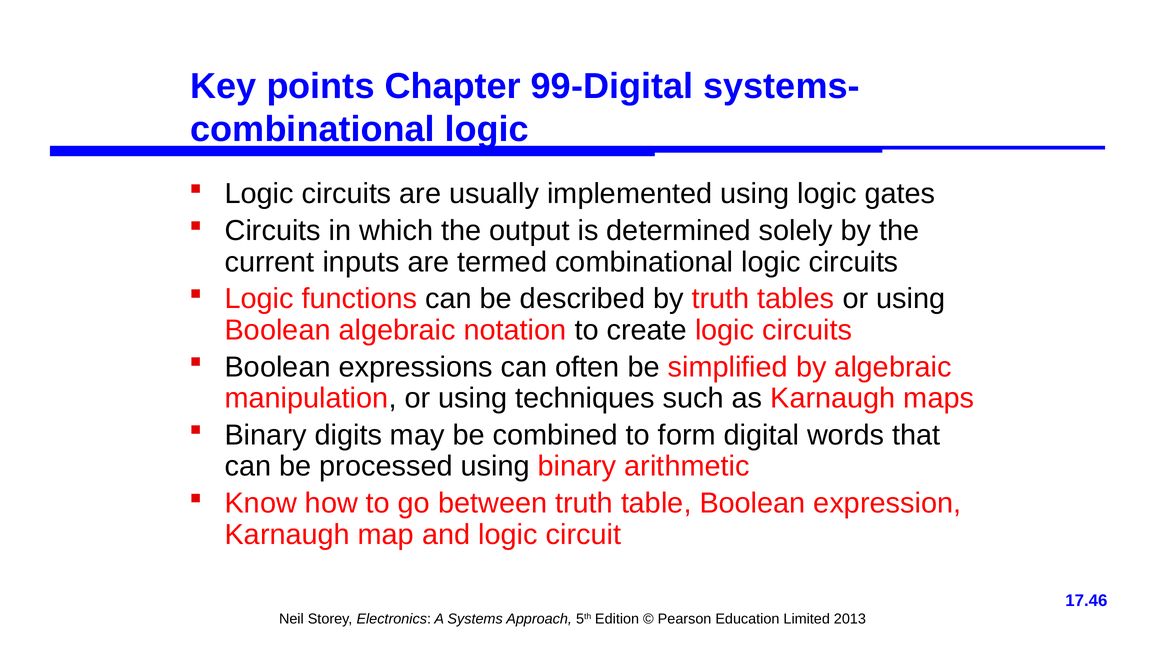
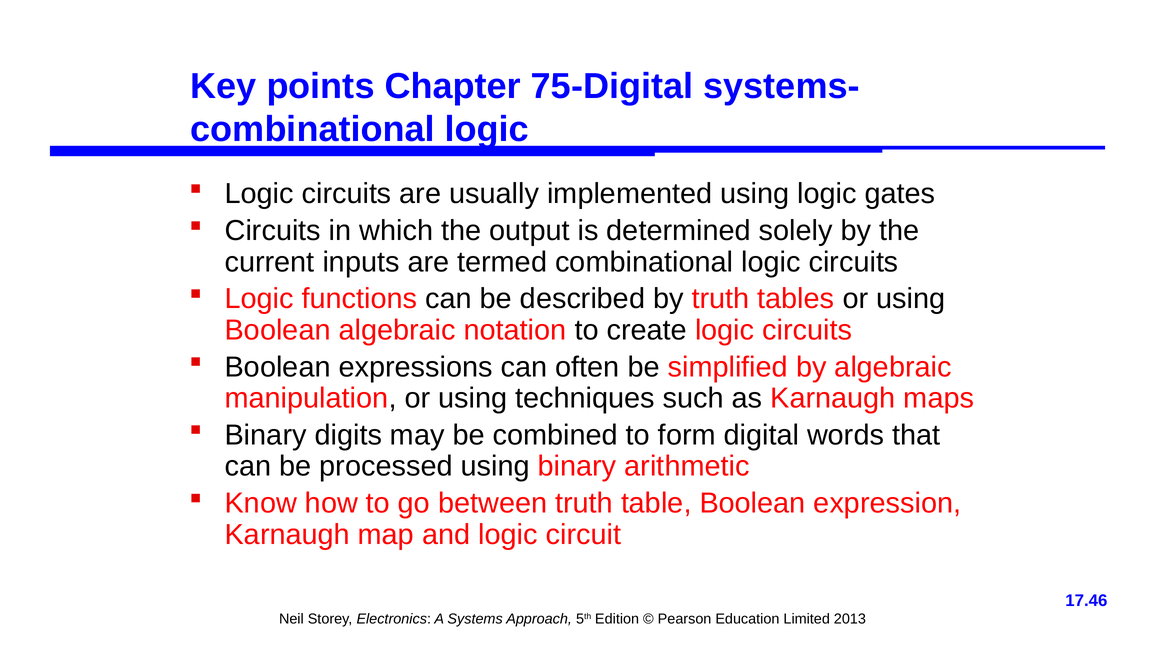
99-Digital: 99-Digital -> 75-Digital
